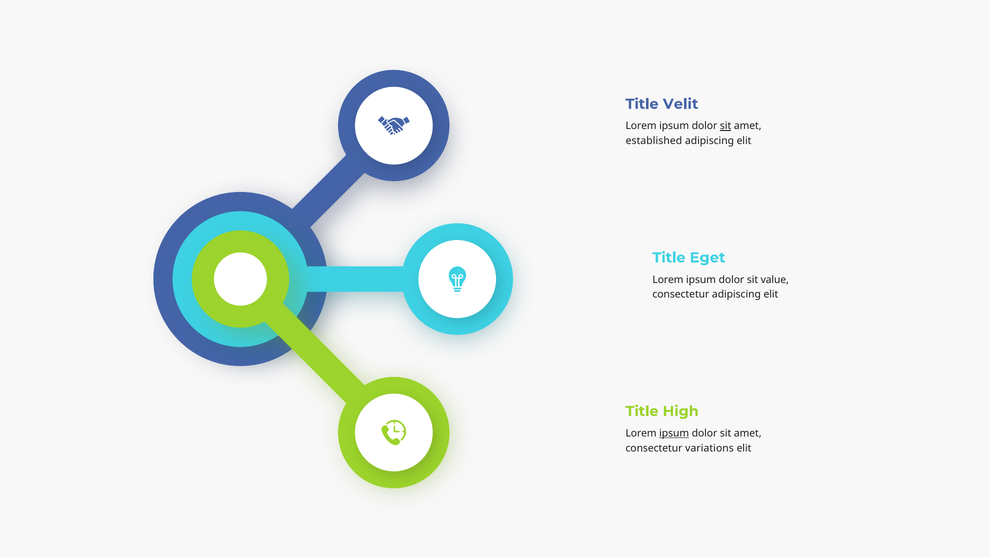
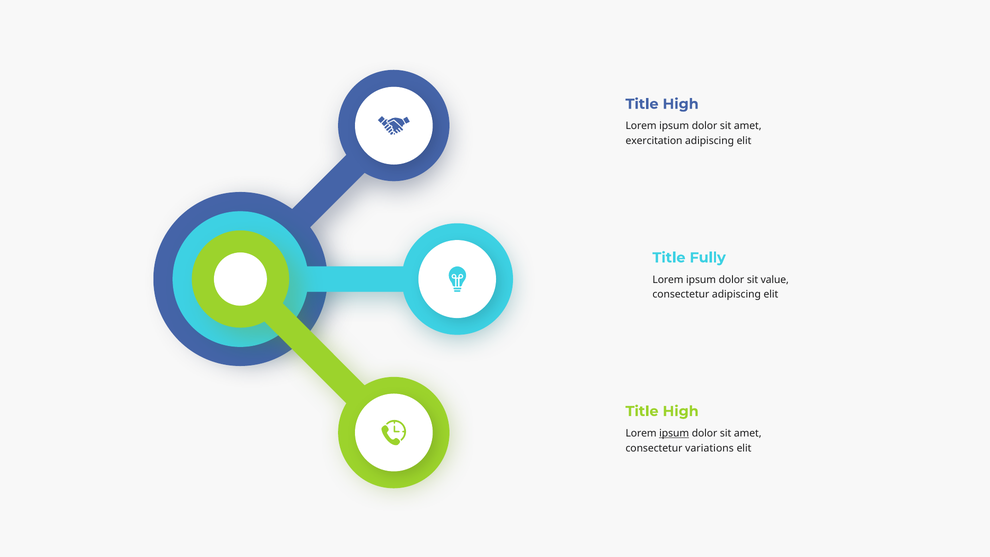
Velit at (681, 104): Velit -> High
sit at (726, 126) underline: present -> none
established: established -> exercitation
Eget: Eget -> Fully
